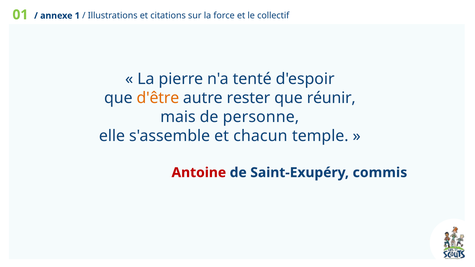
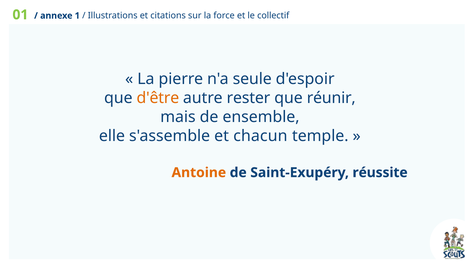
tenté: tenté -> seule
personne: personne -> ensemble
Antoine colour: red -> orange
commis: commis -> réussite
